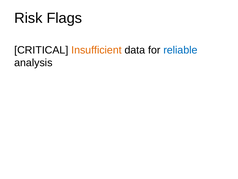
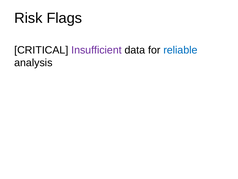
Insufficient colour: orange -> purple
